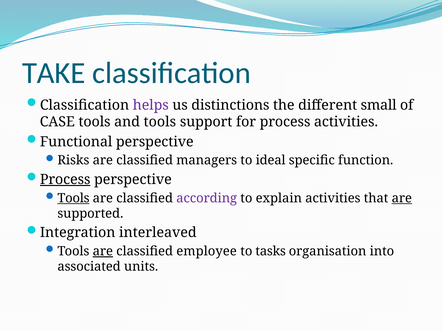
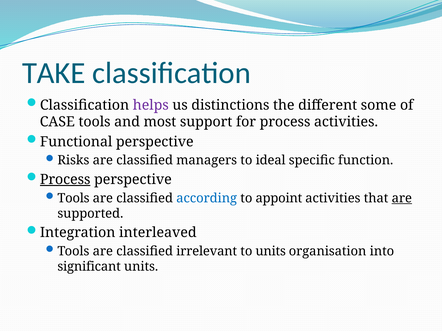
small: small -> some
and tools: tools -> most
Tools at (73, 198) underline: present -> none
according colour: purple -> blue
explain: explain -> appoint
are at (103, 252) underline: present -> none
employee: employee -> irrelevant
to tasks: tasks -> units
associated: associated -> significant
